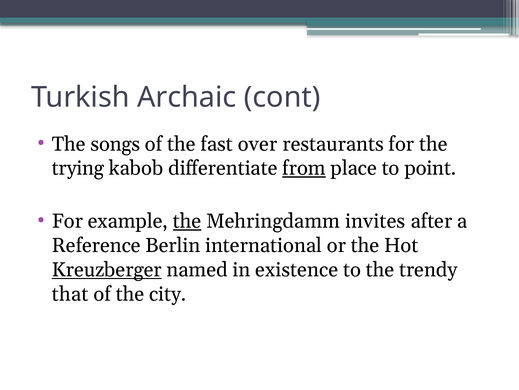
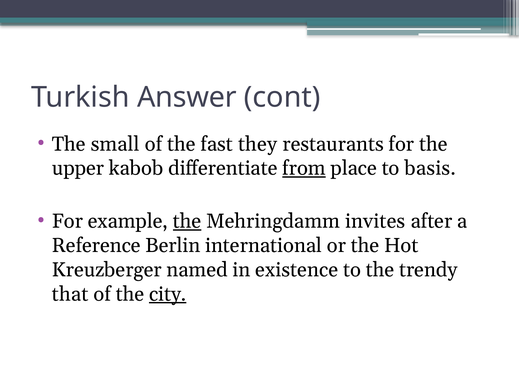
Archaic: Archaic -> Answer
songs: songs -> small
over: over -> they
trying: trying -> upper
point: point -> basis
Kreuzberger underline: present -> none
city underline: none -> present
